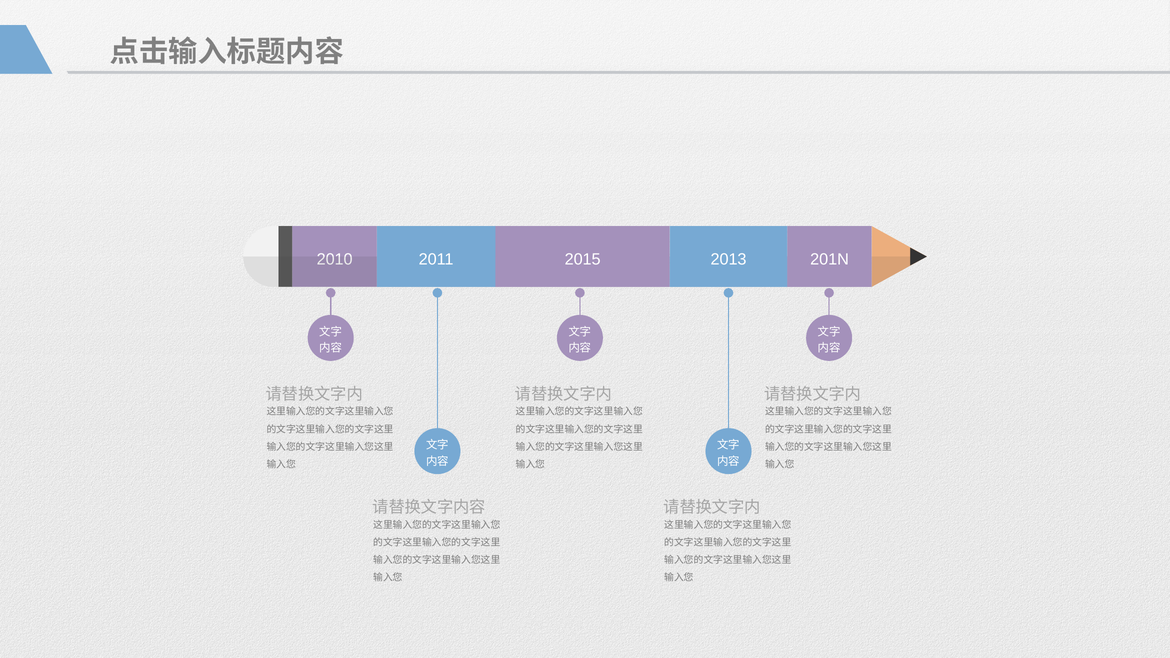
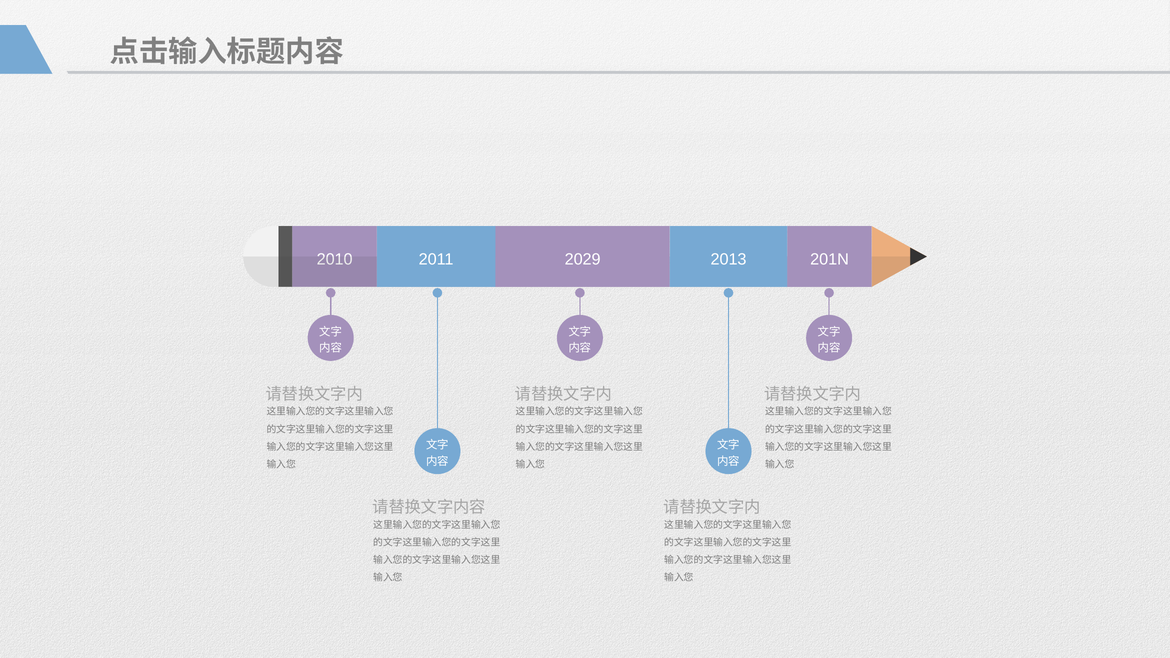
2015: 2015 -> 2029
